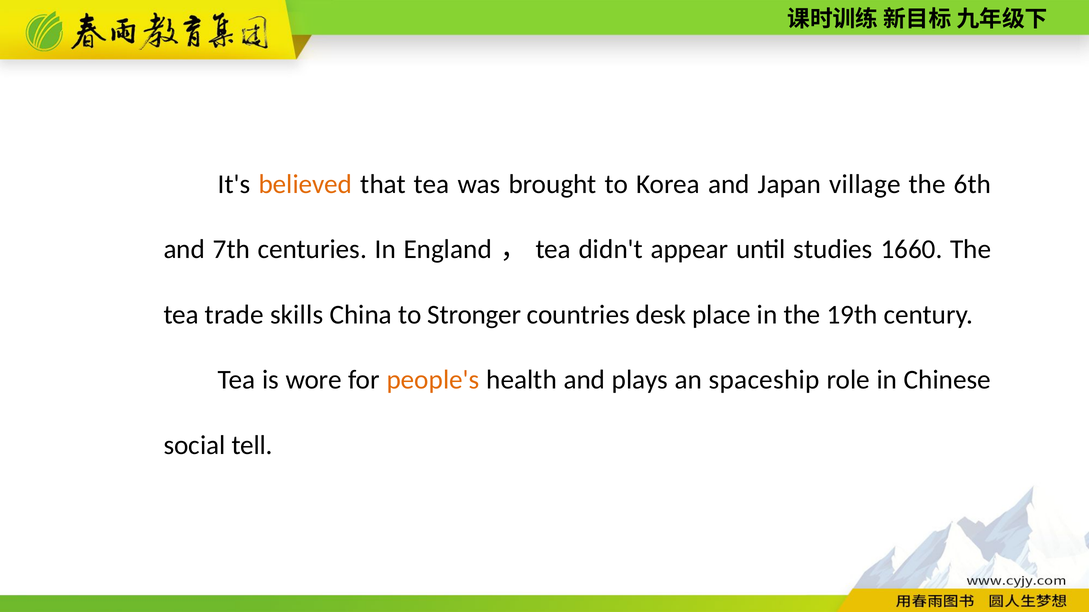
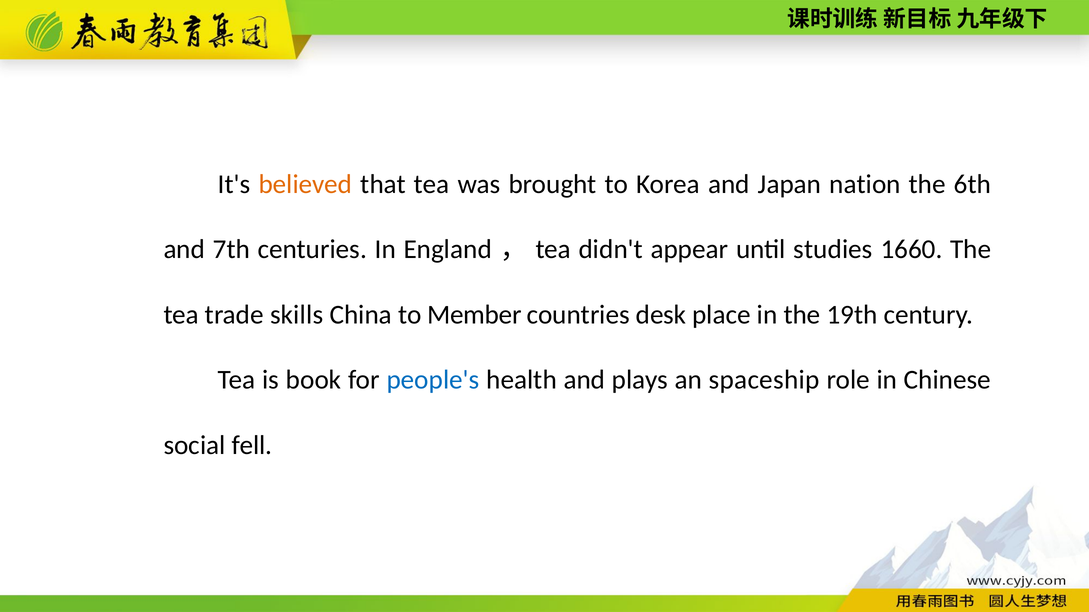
village: village -> nation
Stronger: Stronger -> Member
wore: wore -> book
people's colour: orange -> blue
tell: tell -> fell
